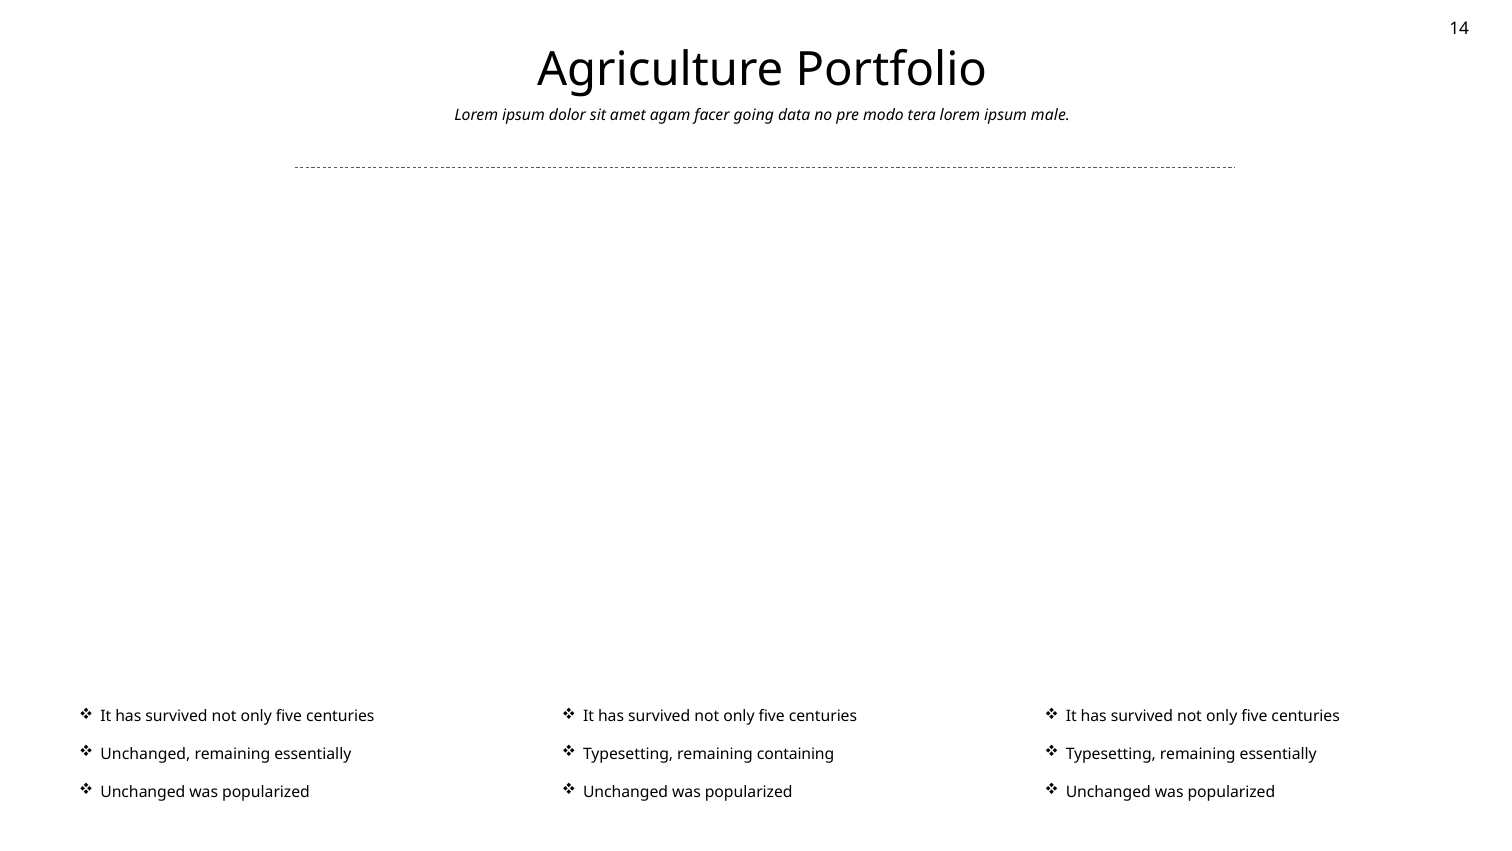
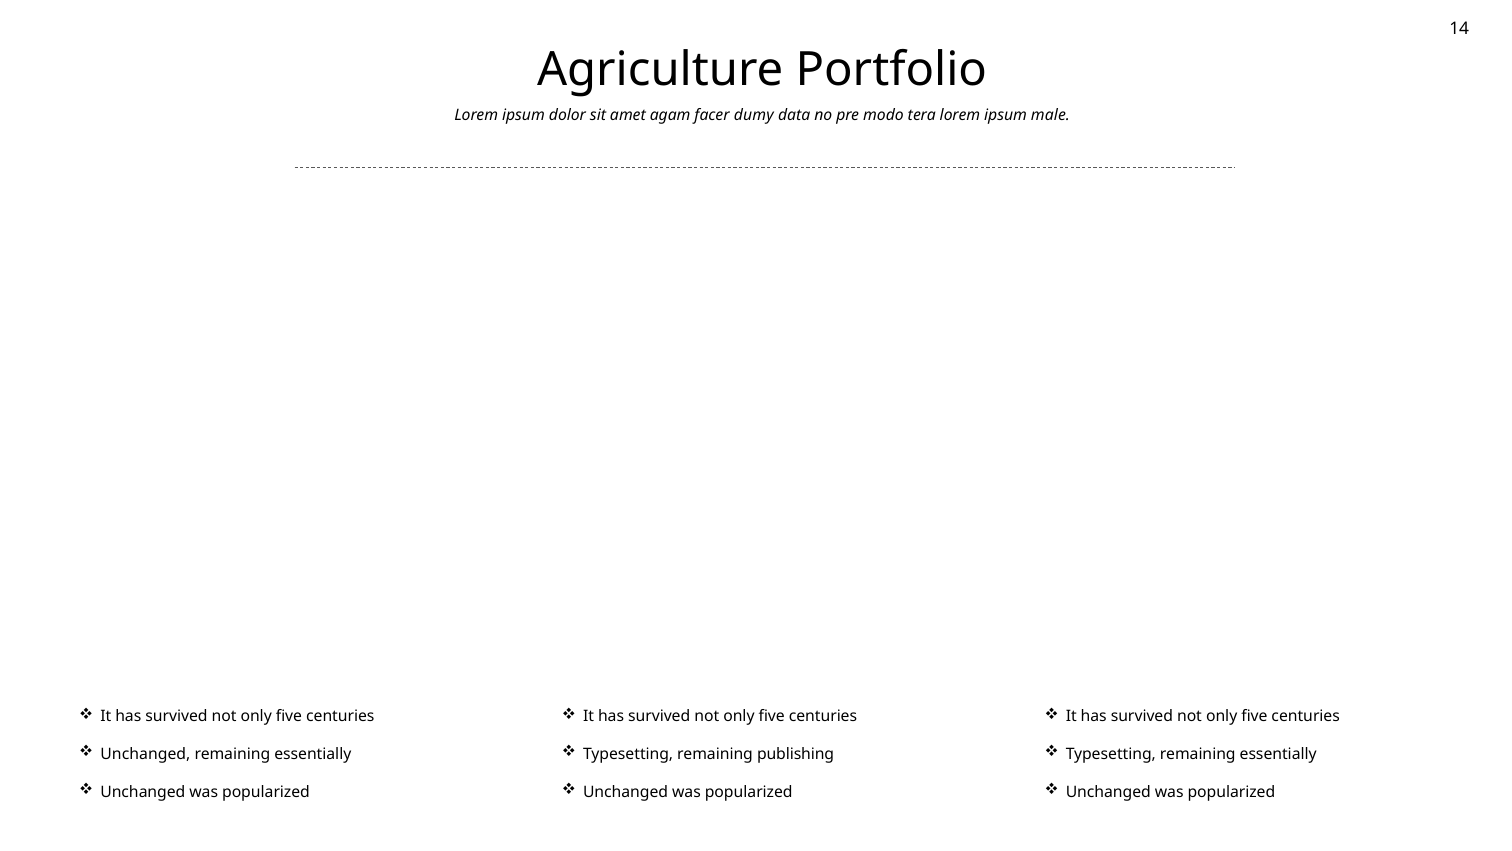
going: going -> dumy
containing: containing -> publishing
